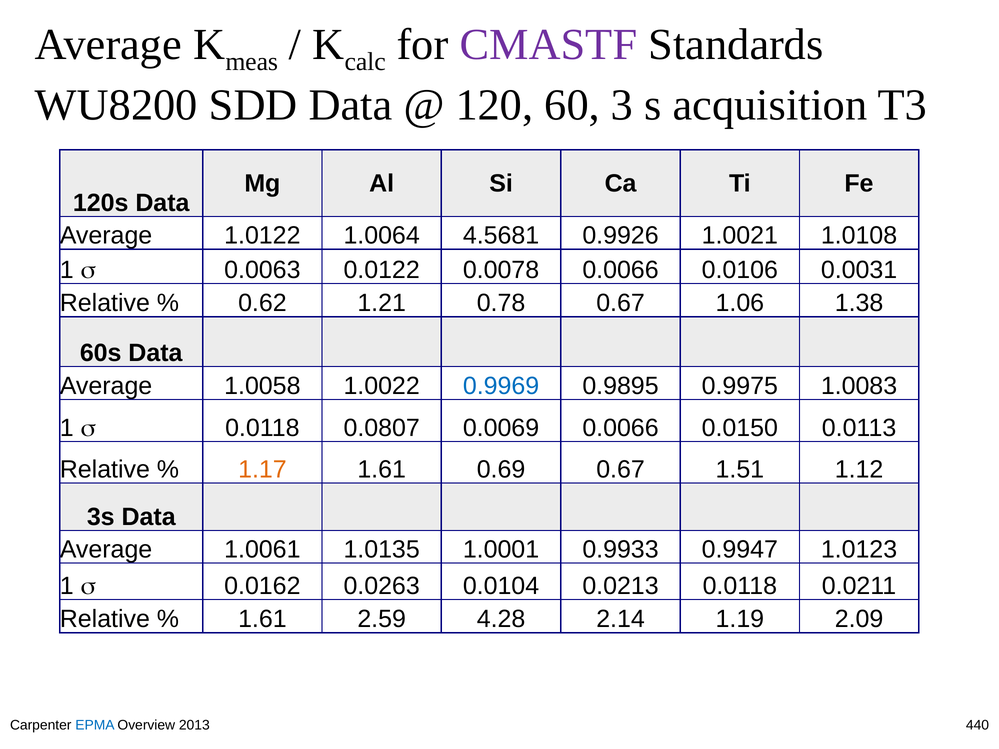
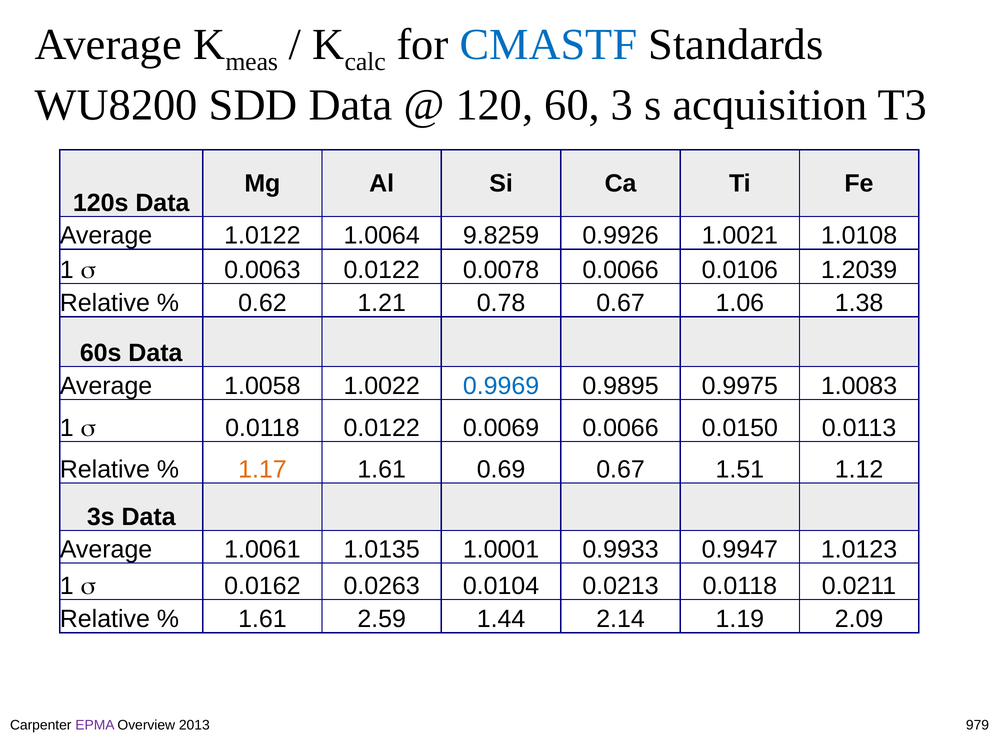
CMASTF colour: purple -> blue
4.5681: 4.5681 -> 9.8259
0.0031: 0.0031 -> 1.2039
0.0118 0.0807: 0.0807 -> 0.0122
4.28: 4.28 -> 1.44
EPMA colour: blue -> purple
440: 440 -> 979
